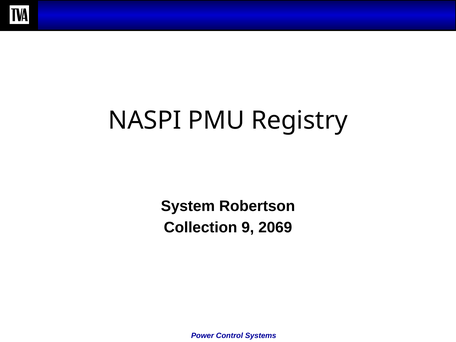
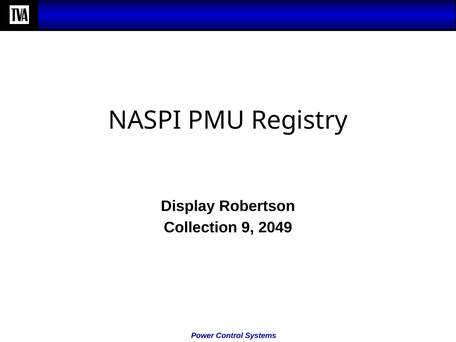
System: System -> Display
2069: 2069 -> 2049
